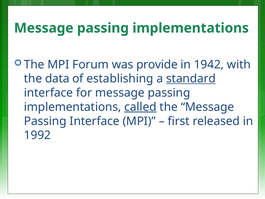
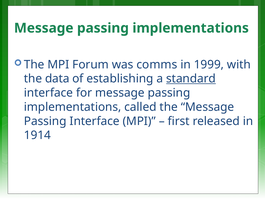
provide: provide -> comms
1942: 1942 -> 1999
called underline: present -> none
1992: 1992 -> 1914
